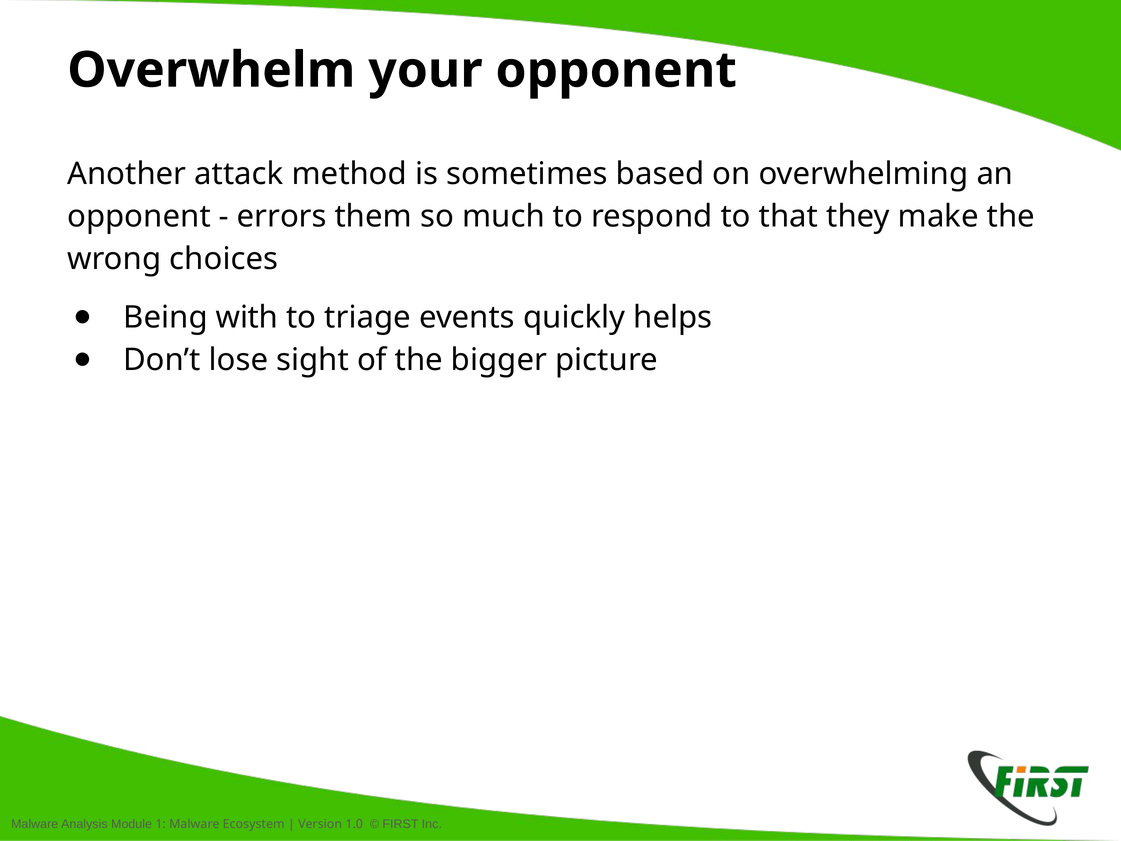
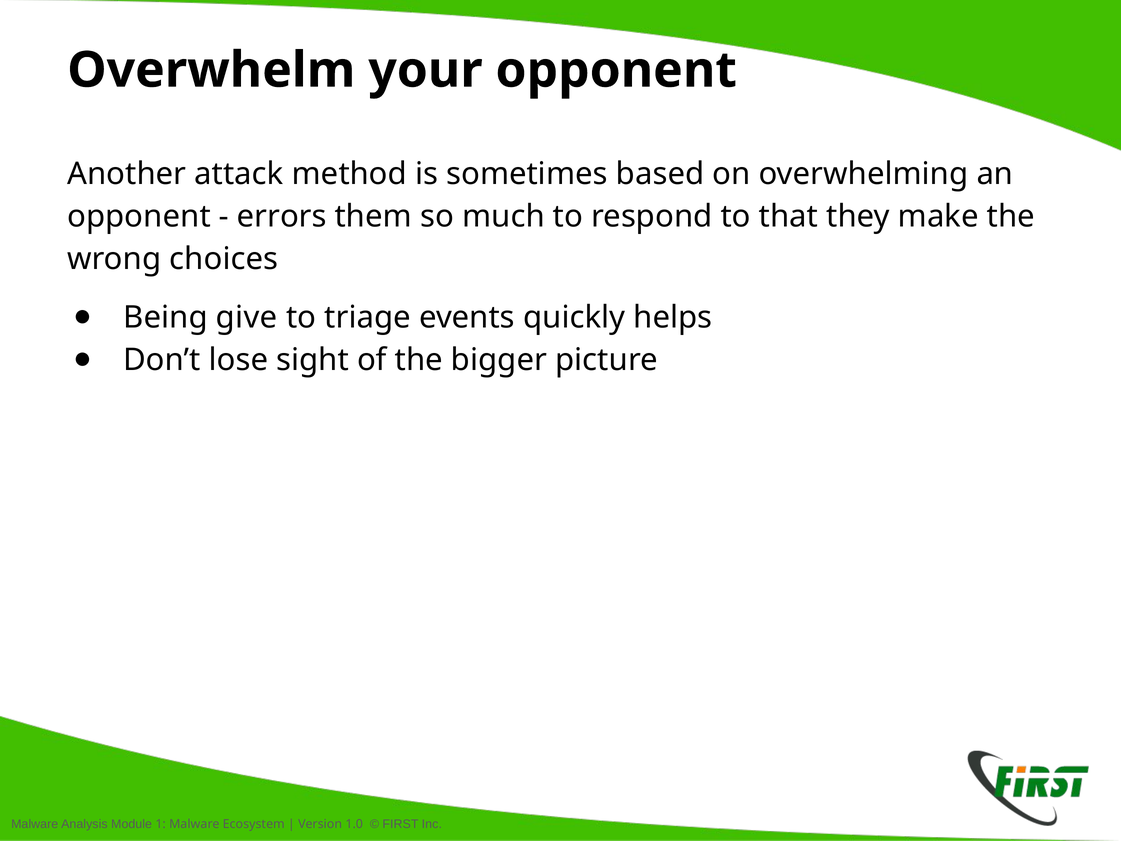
with: with -> give
